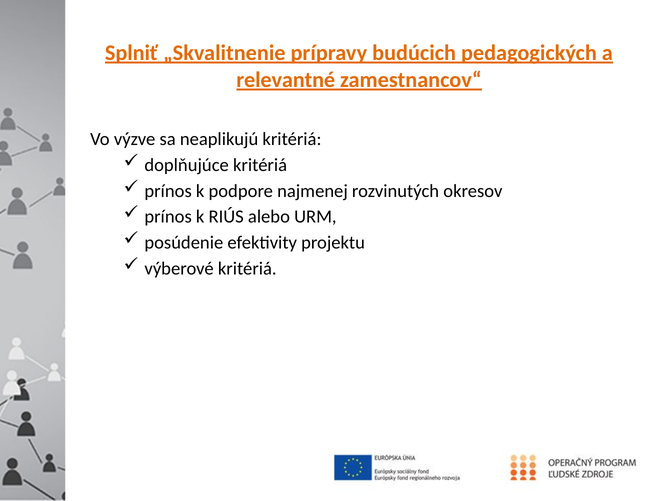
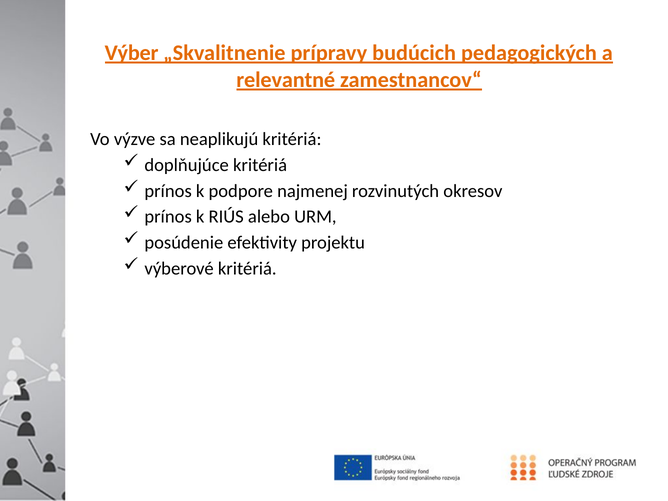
Splniť: Splniť -> Výber
